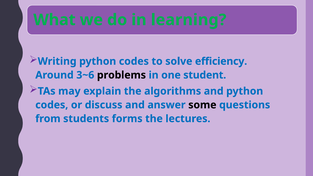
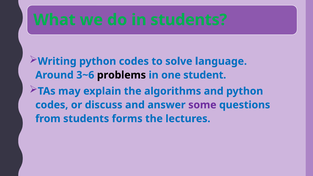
in learning: learning -> students
efficiency: efficiency -> language
some colour: black -> purple
